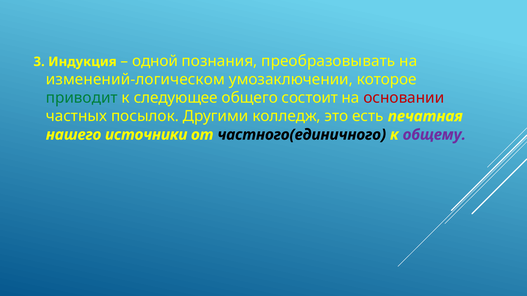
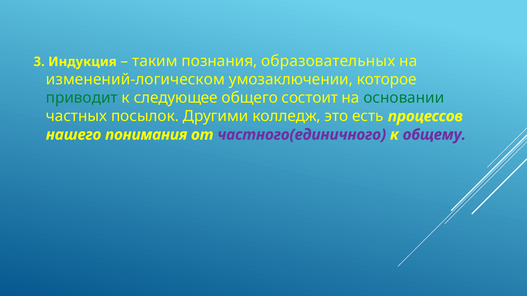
одной: одной -> таким
преобразовывать: преобразовывать -> образовательных
основании colour: red -> green
печатная: печатная -> процессов
источники: источники -> понимания
частного(единичного colour: black -> purple
